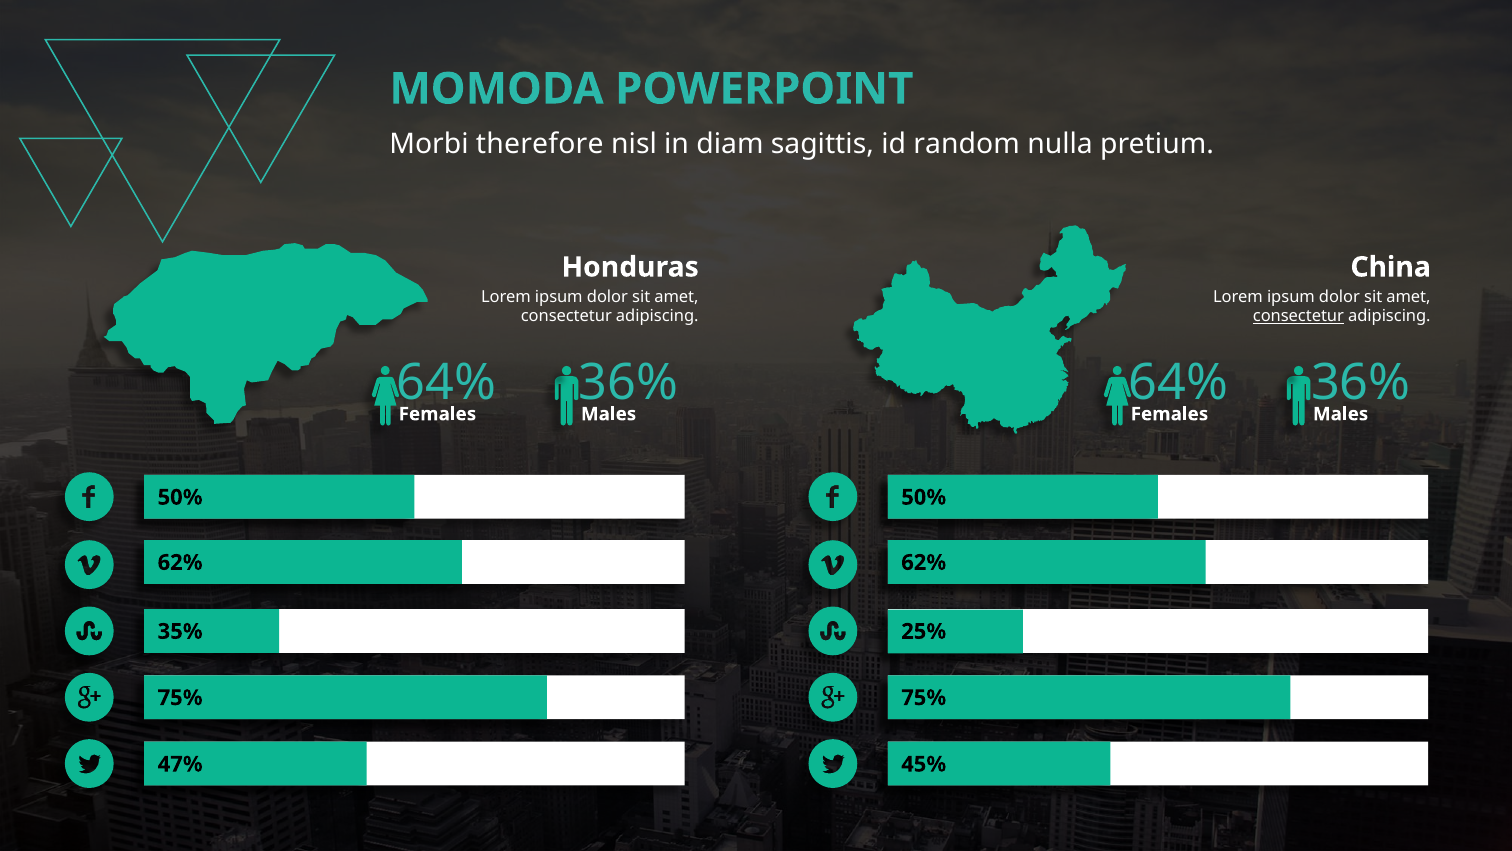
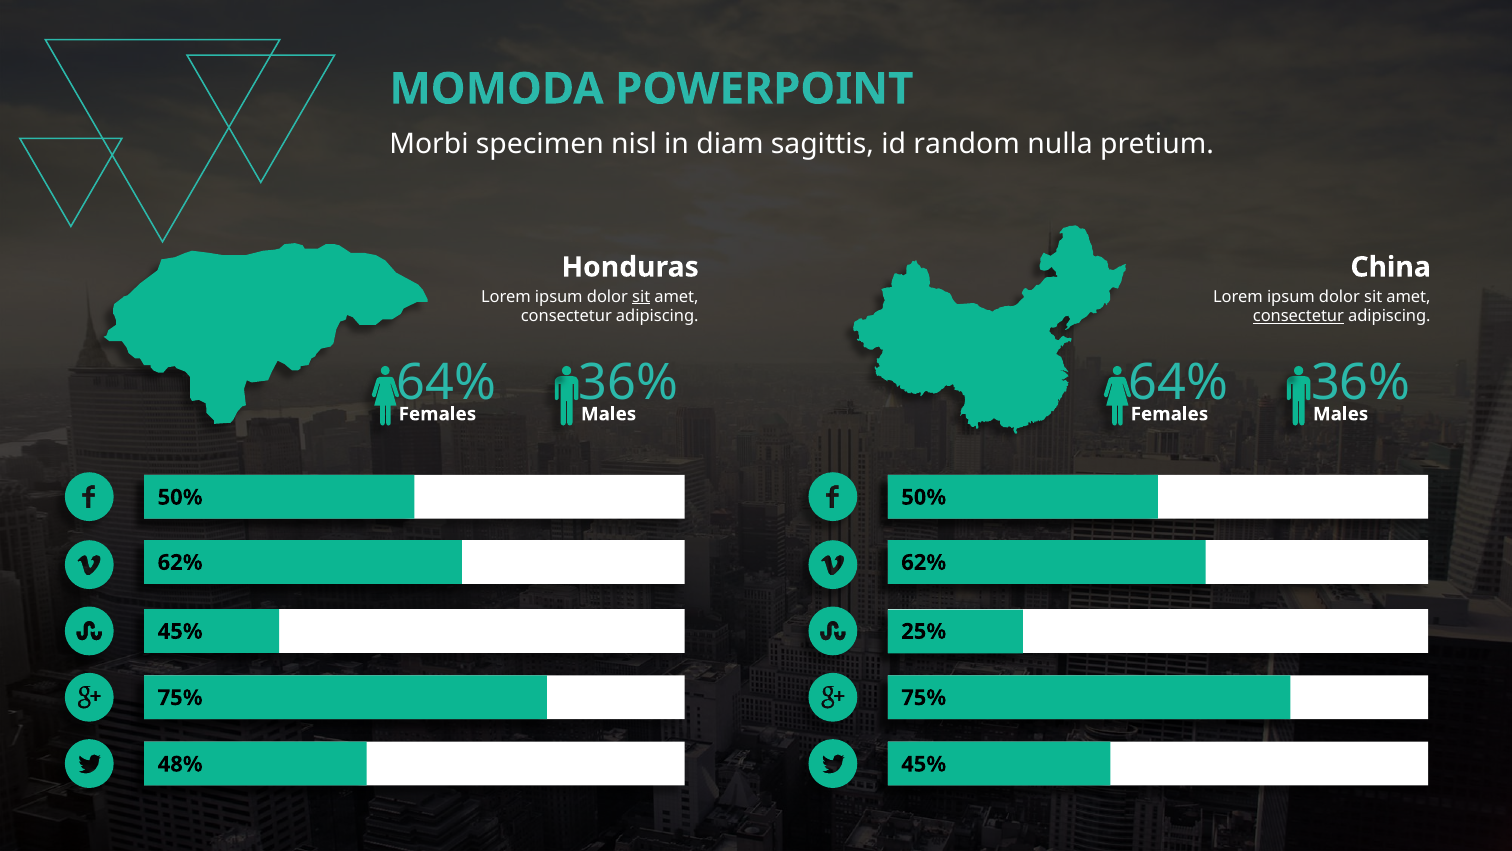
therefore: therefore -> specimen
sit at (641, 296) underline: none -> present
35% at (180, 631): 35% -> 45%
47%: 47% -> 48%
